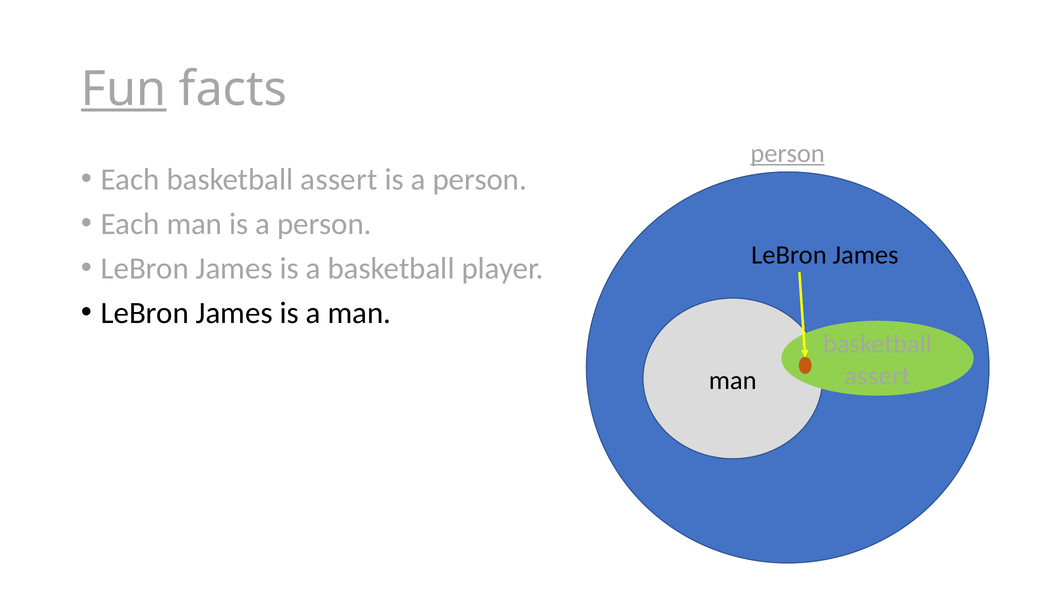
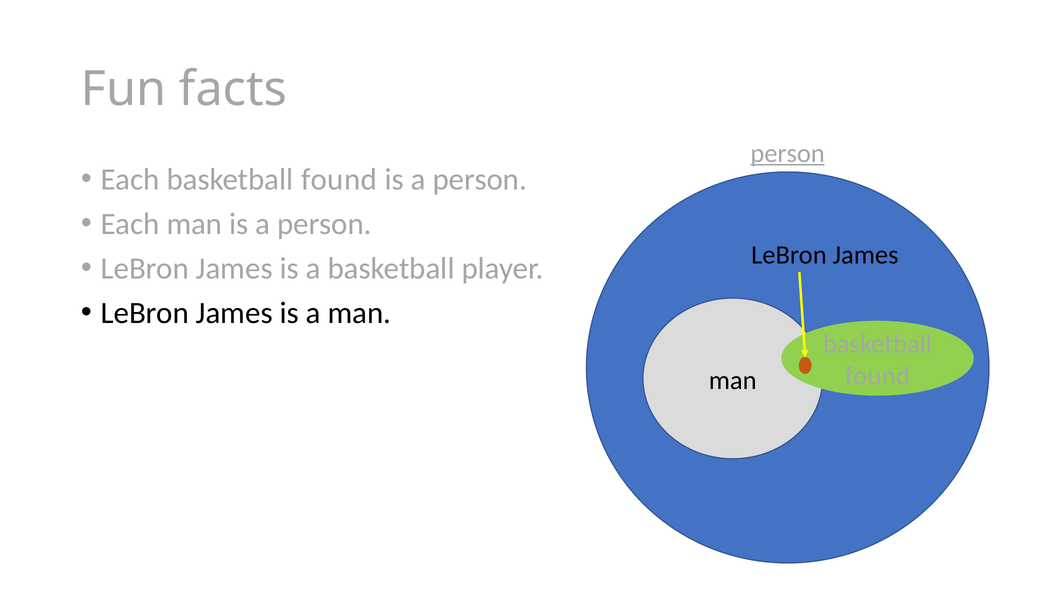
Fun underline: present -> none
Each basketball assert: assert -> found
assert at (877, 376): assert -> found
